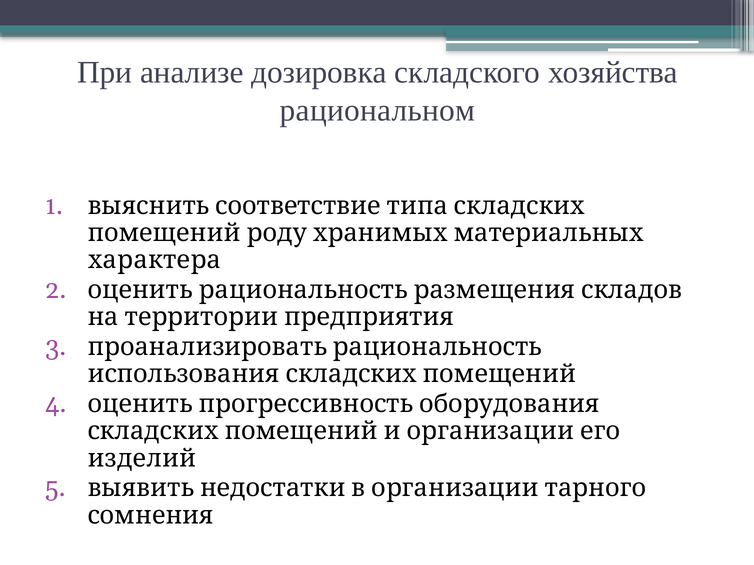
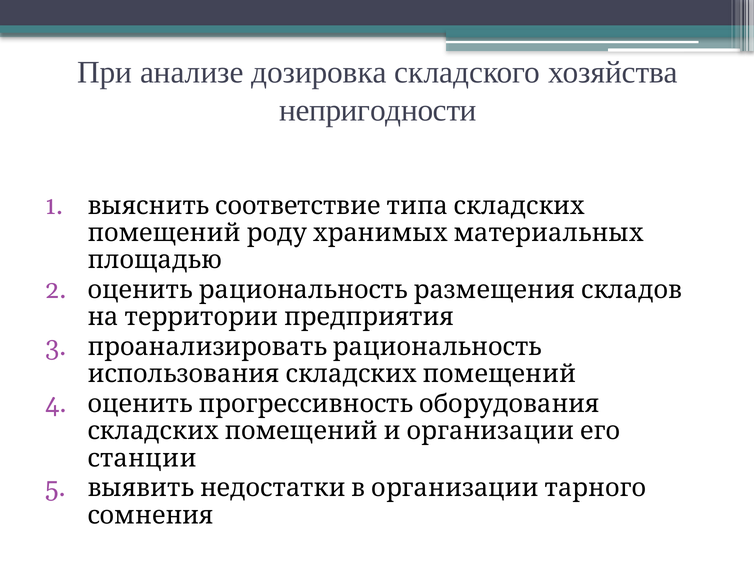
рациональном: рациональном -> непригодности
характера: характера -> площадью
изделий: изделий -> станции
